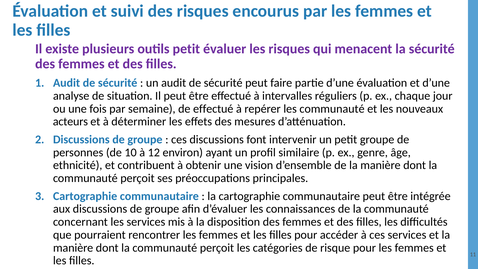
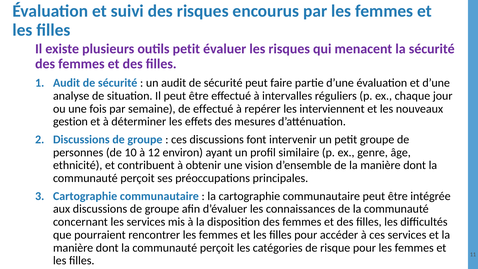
les communauté: communauté -> interviennent
acteurs: acteurs -> gestion
